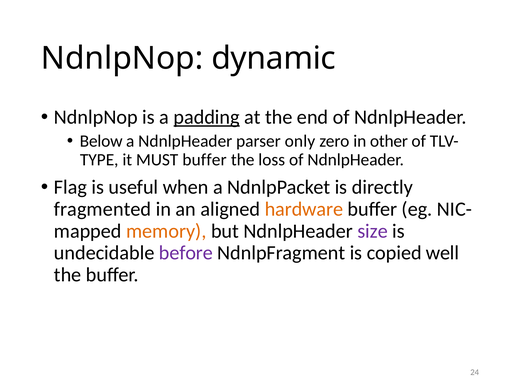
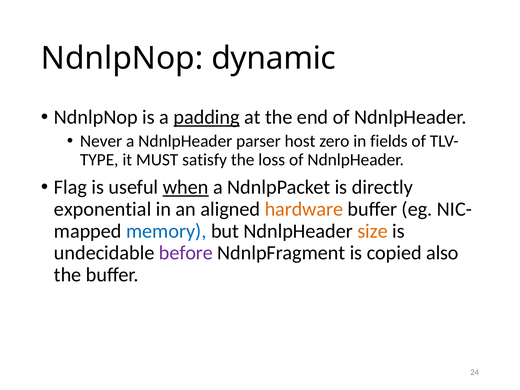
Below: Below -> Never
only: only -> host
other: other -> fields
MUST buffer: buffer -> satisfy
when underline: none -> present
fragmented: fragmented -> exponential
memory colour: orange -> blue
size colour: purple -> orange
well: well -> also
